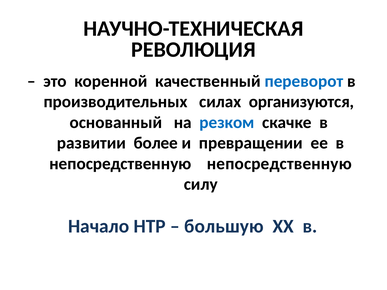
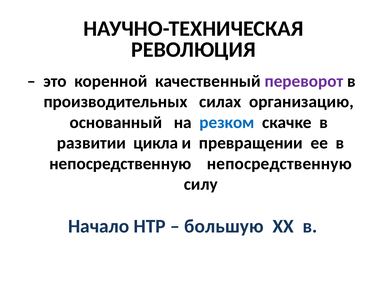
переворот colour: blue -> purple
организуются: организуются -> организацию
более: более -> цикла
